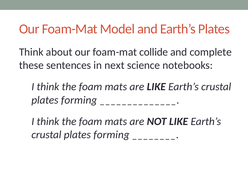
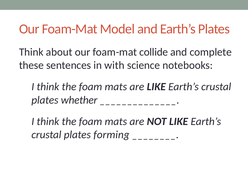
next: next -> with
forming at (79, 100): forming -> whether
